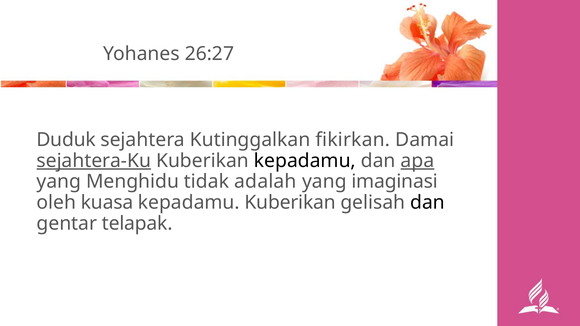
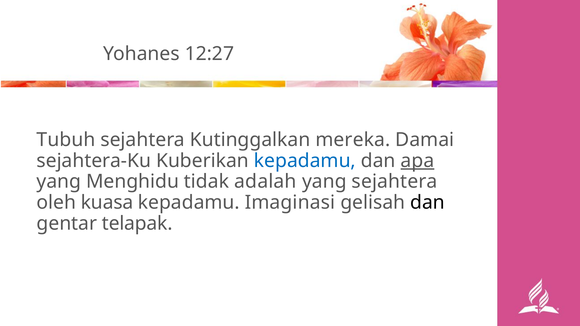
26:27: 26:27 -> 12:27
Duduk: Duduk -> Tubuh
fikirkan: fikirkan -> mereka
sejahtera-Ku underline: present -> none
kepadamu at (305, 161) colour: black -> blue
yang imaginasi: imaginasi -> sejahtera
kepadamu Kuberikan: Kuberikan -> Imaginasi
